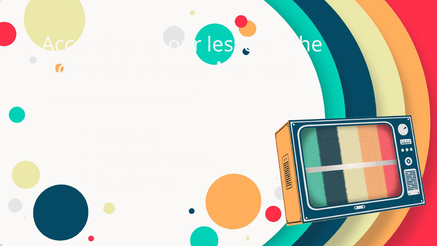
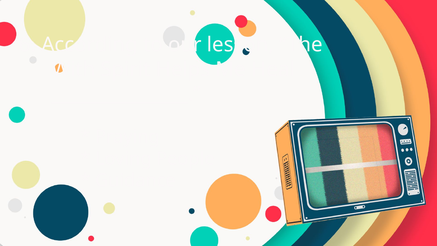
John: John -> With
